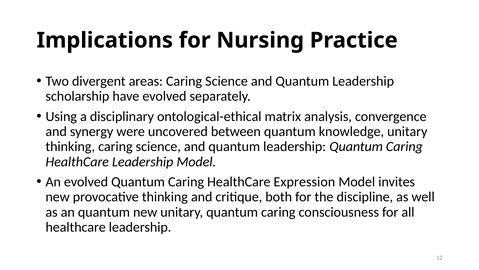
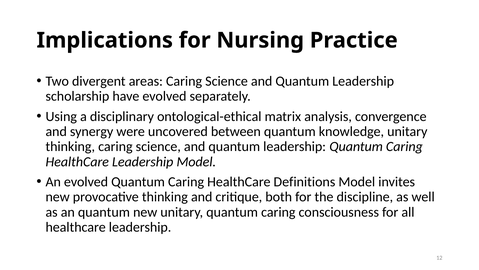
Expression: Expression -> Definitions
